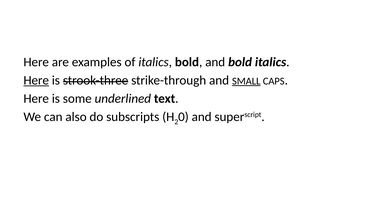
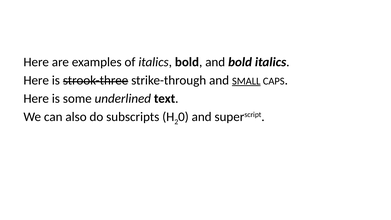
Here at (36, 80) underline: present -> none
